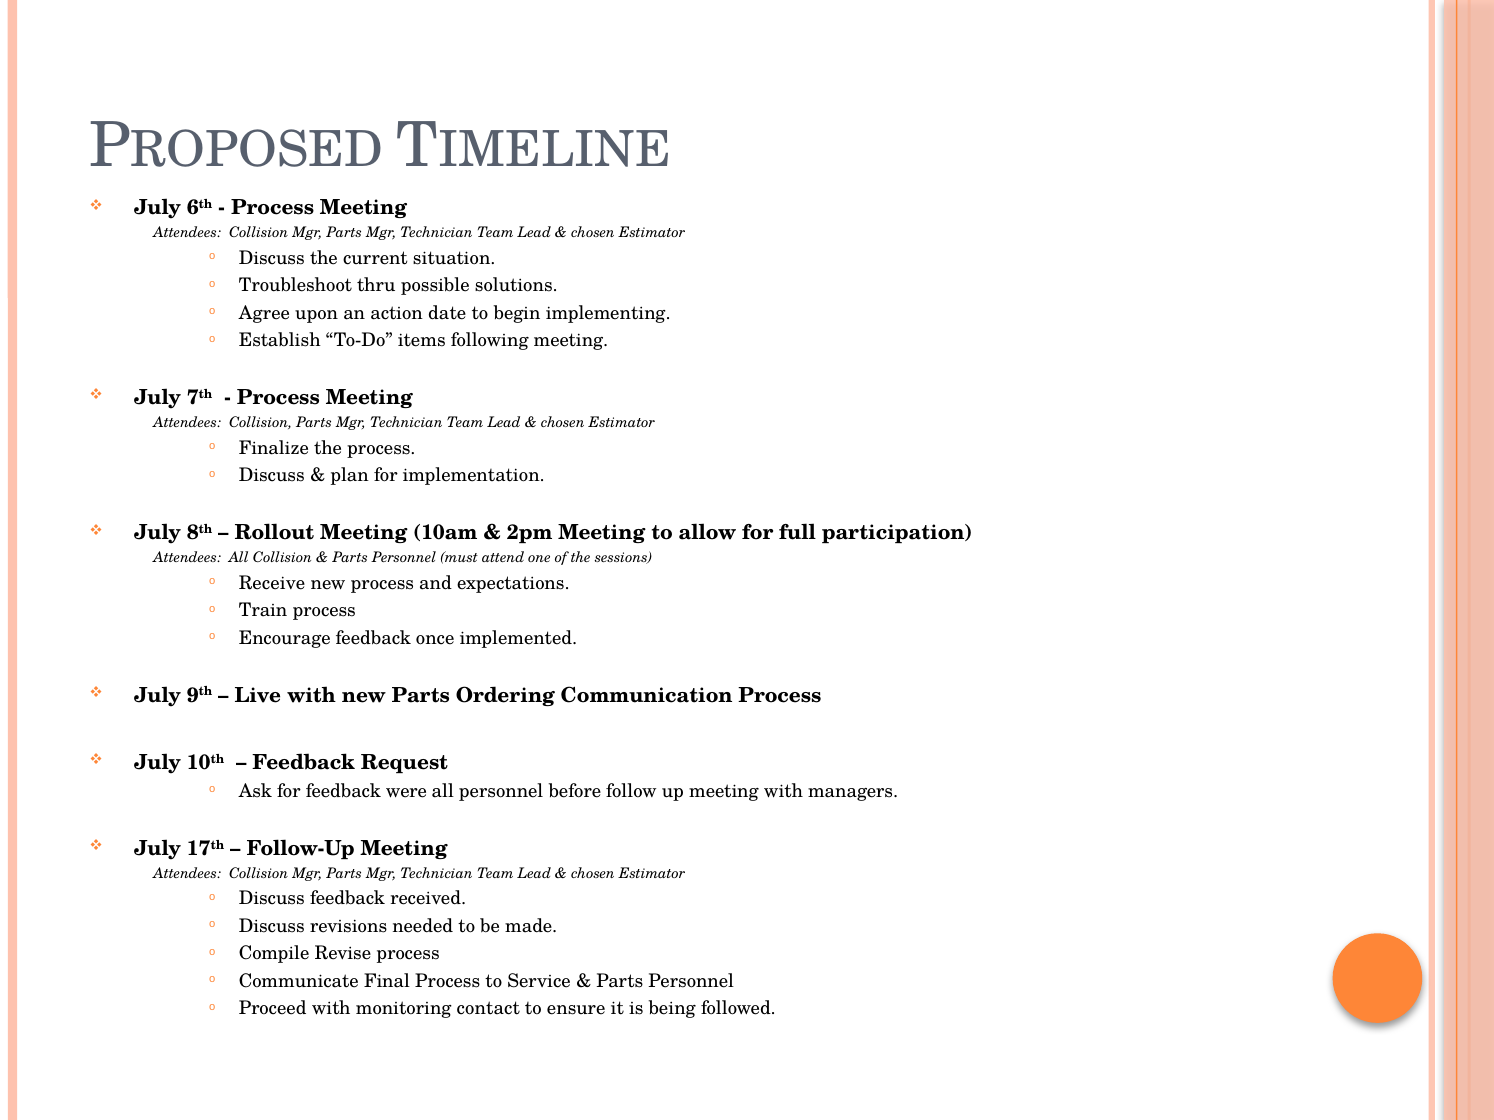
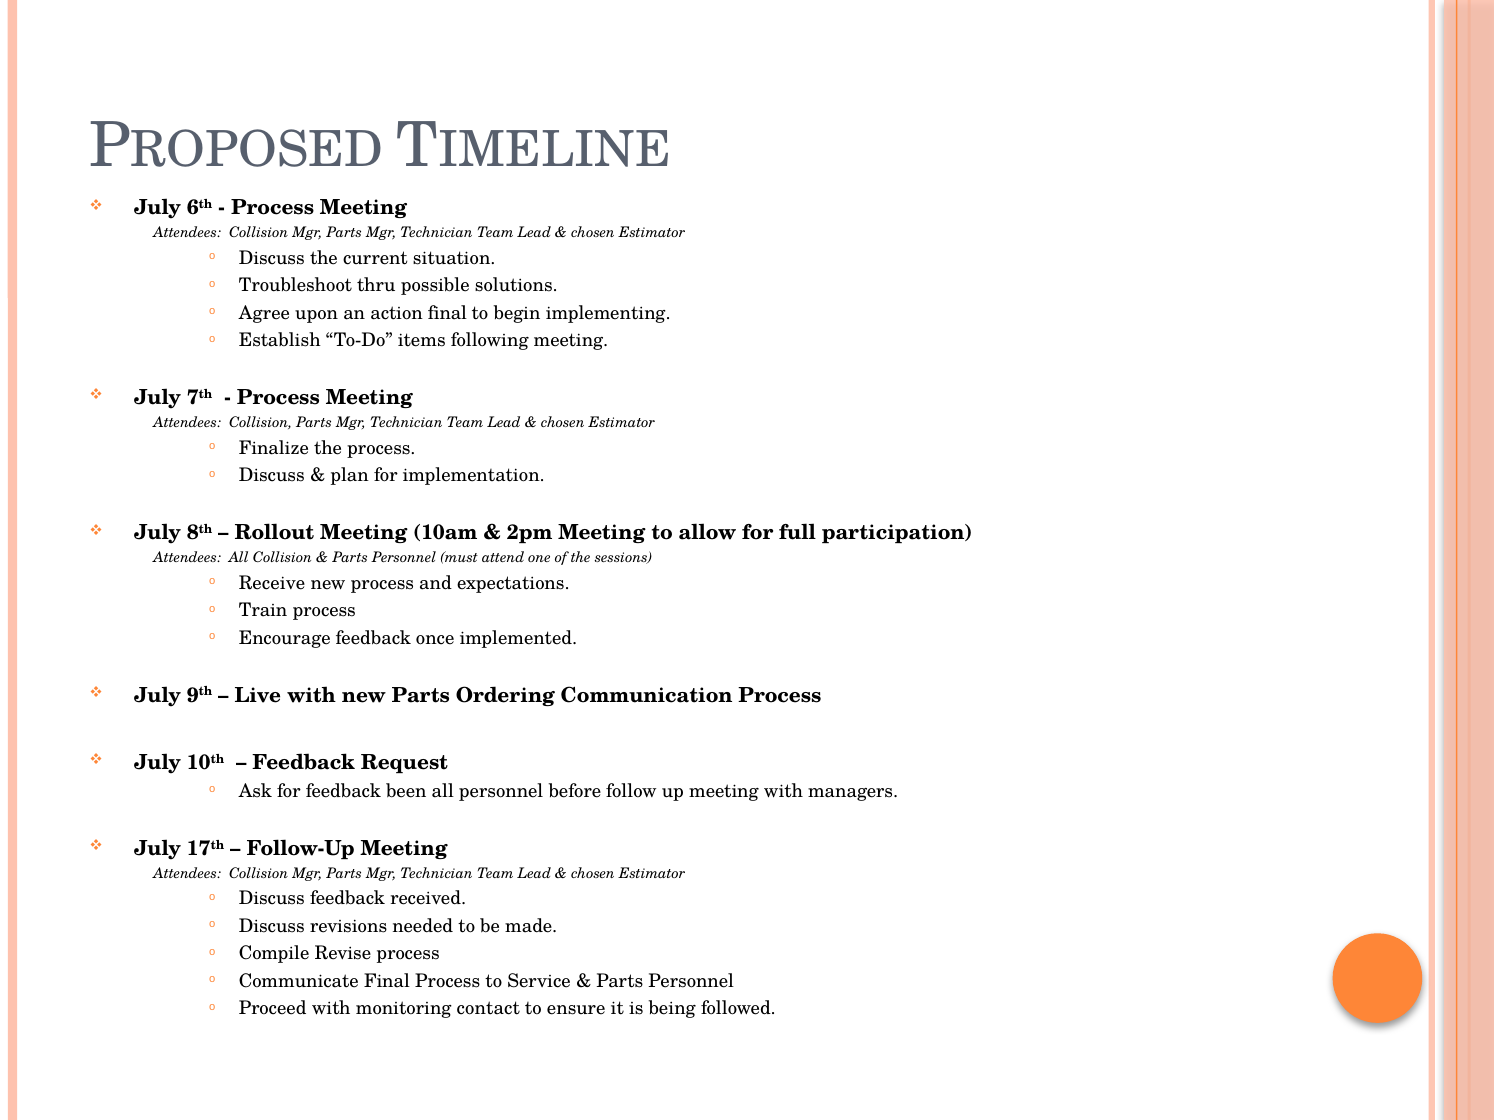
action date: date -> final
were: were -> been
